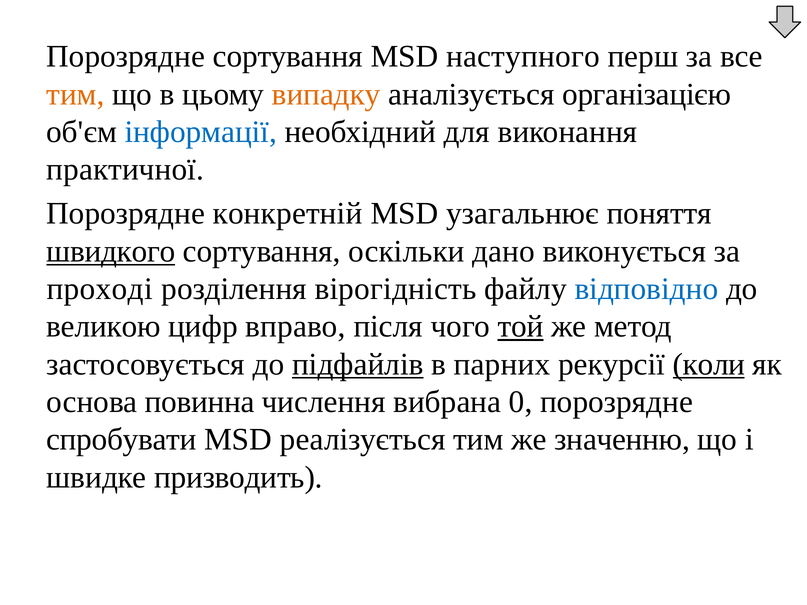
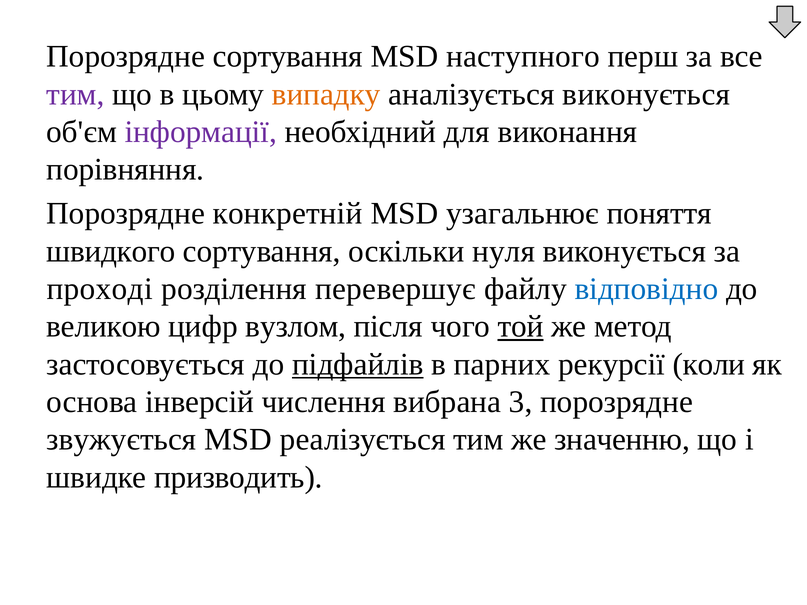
тим at (75, 94) colour: orange -> purple
аналізується організацією: організацією -> виконується
інформації colour: blue -> purple
практичної: практичної -> порівняння
швидкого underline: present -> none
дано: дано -> нуля
вірогідність: вірогідність -> перевершує
вправо: вправо -> вузлом
коли underline: present -> none
повинна: повинна -> інверсій
0: 0 -> 3
спробувати: спробувати -> звужується
